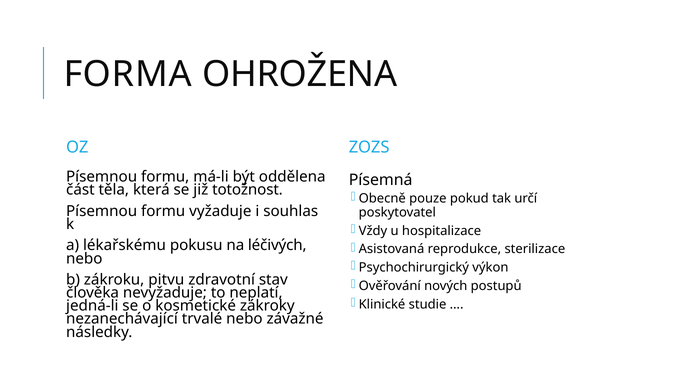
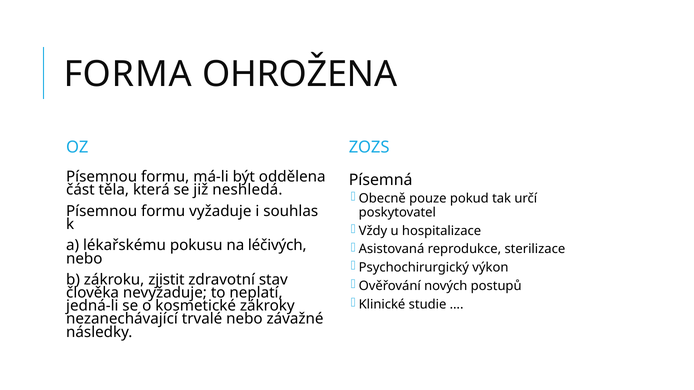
totožnost: totožnost -> neshledá
pitvu: pitvu -> zjistit
